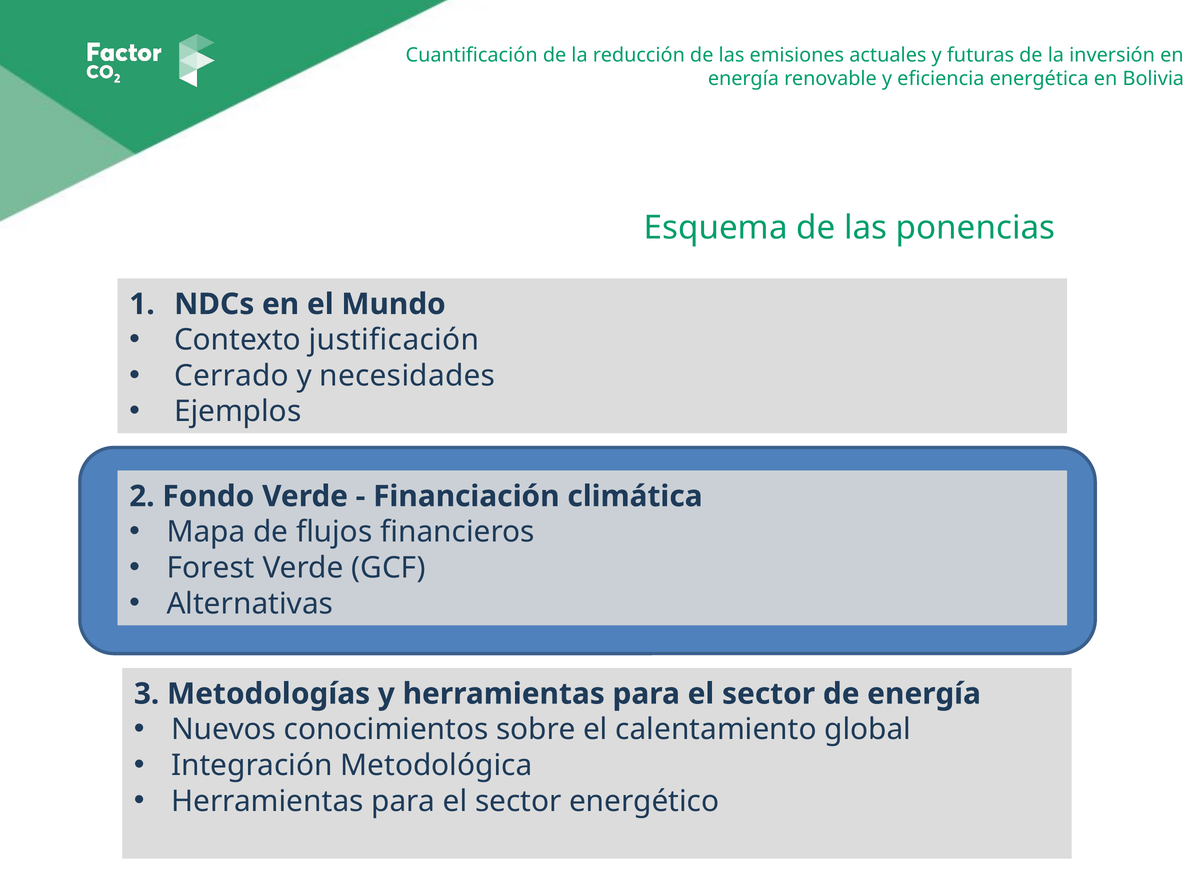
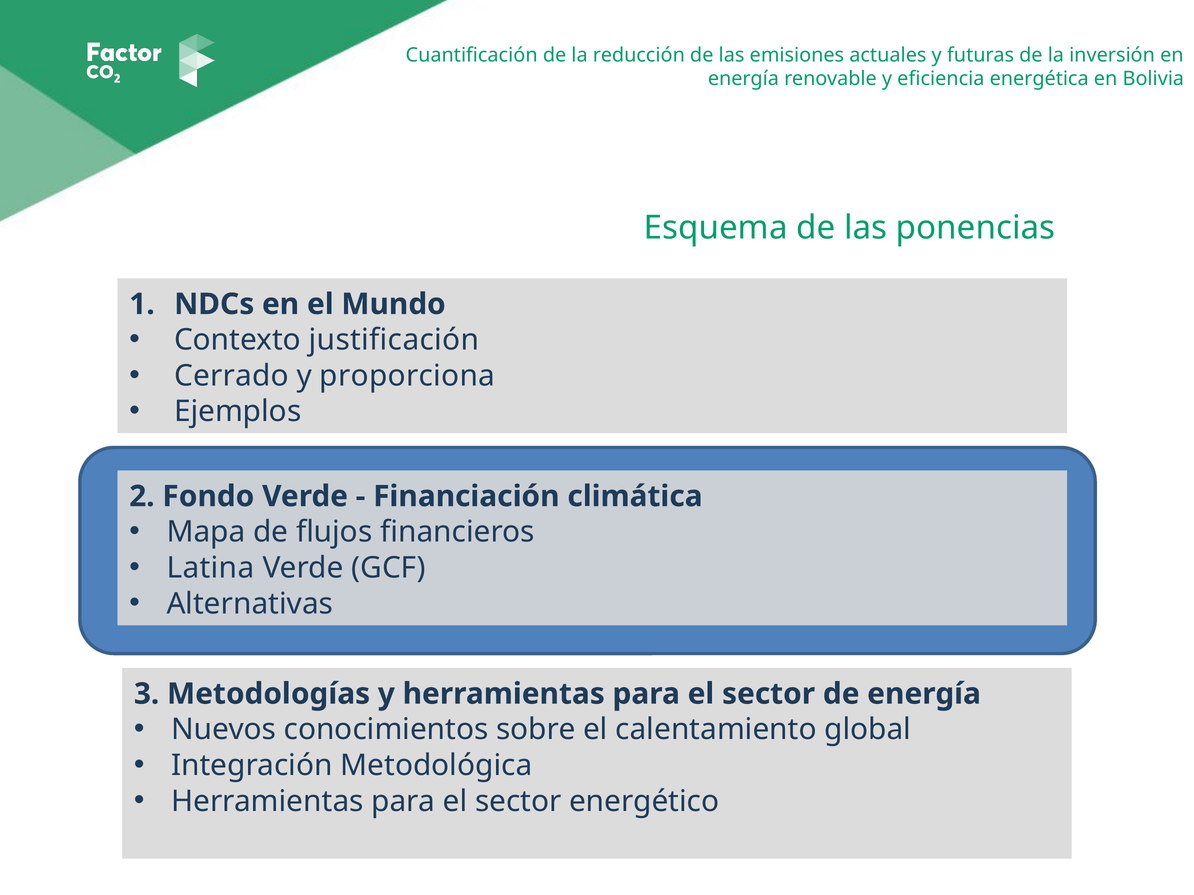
necesidades: necesidades -> proporciona
Forest: Forest -> Latina
